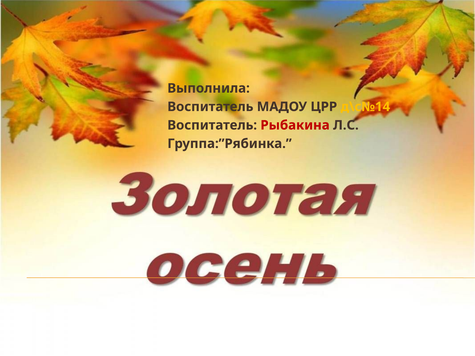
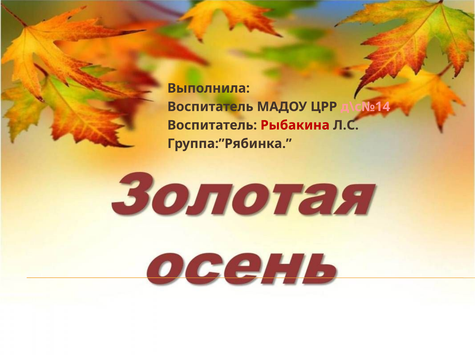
д\с№14 colour: yellow -> pink
